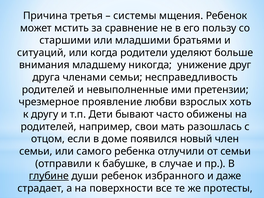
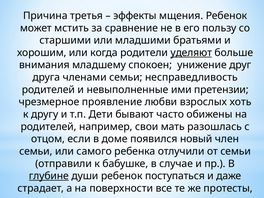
системы: системы -> эффекты
ситуаций: ситуаций -> хорошим
уделяют underline: none -> present
никогда: никогда -> спокоен
избранного: избранного -> поступаться
